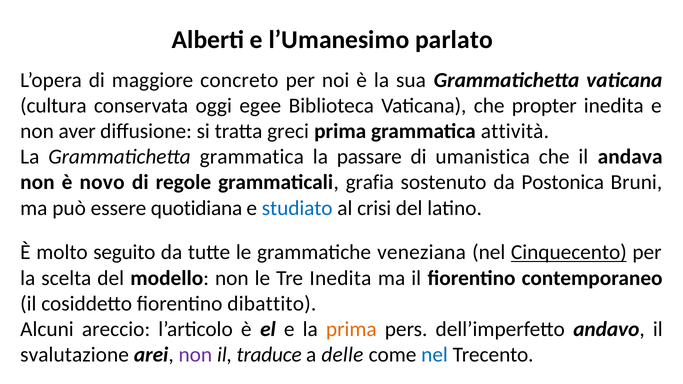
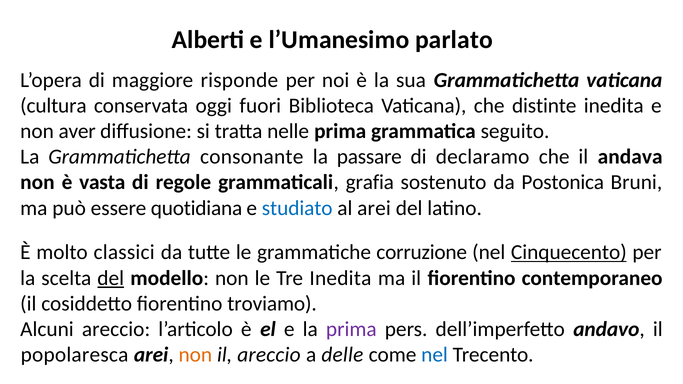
concreto: concreto -> risponde
egee: egee -> fuori
propter: propter -> distinte
greci: greci -> nelle
attività: attività -> seguito
Grammatichetta grammatica: grammatica -> consonante
umanistica: umanistica -> declaramo
novo: novo -> vasta
al crisi: crisi -> arei
seguito: seguito -> classici
veneziana: veneziana -> corruzione
del at (111, 278) underline: none -> present
dibattito: dibattito -> troviamo
prima at (351, 329) colour: orange -> purple
svalutazione: svalutazione -> popolaresca
non at (195, 355) colour: purple -> orange
il traduce: traduce -> areccio
